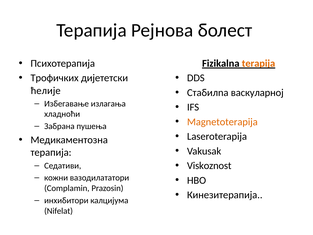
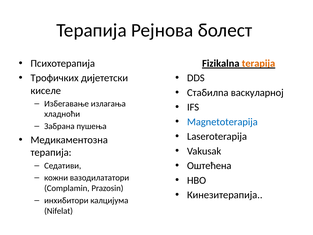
ћелије: ћелије -> киселе
Magnetoterapija colour: orange -> blue
Viskoznost: Viskoznost -> Оштећена
